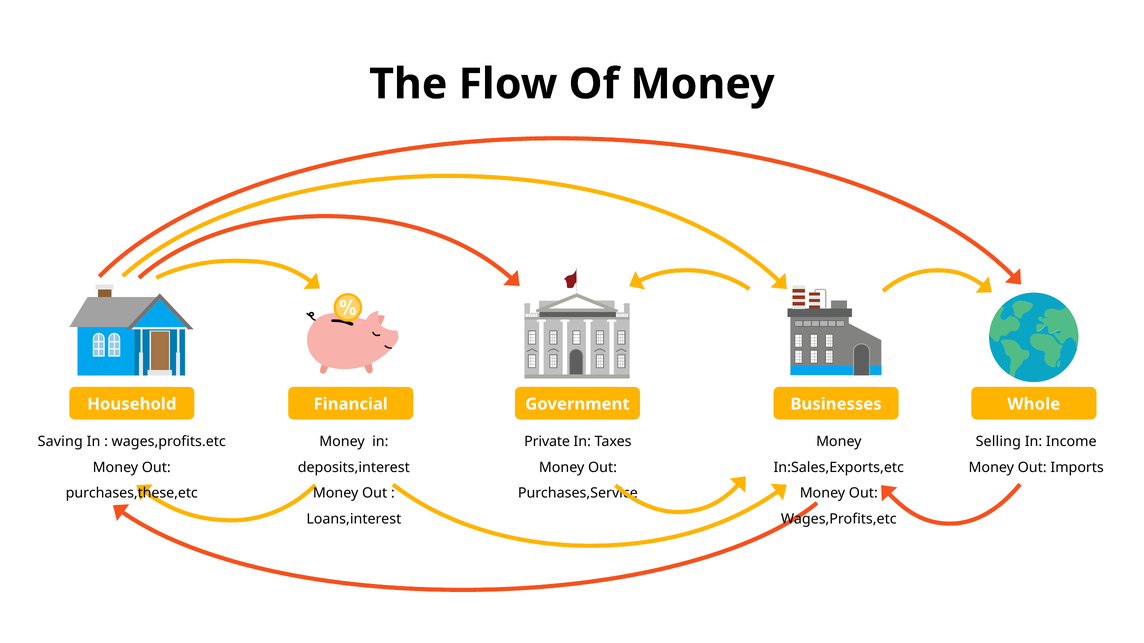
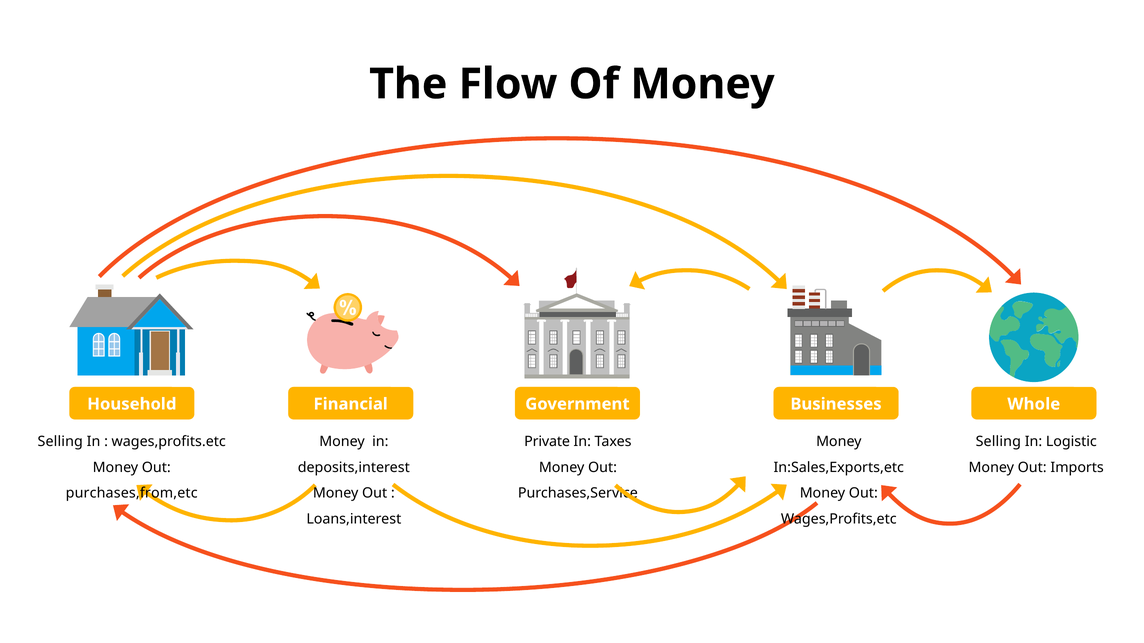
Saving at (60, 442): Saving -> Selling
Income: Income -> Logistic
purchases,these,etc: purchases,these,etc -> purchases,from,etc
